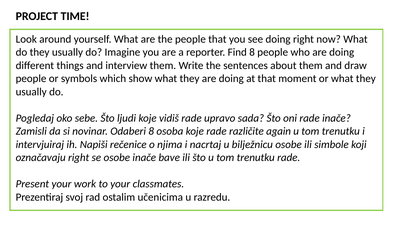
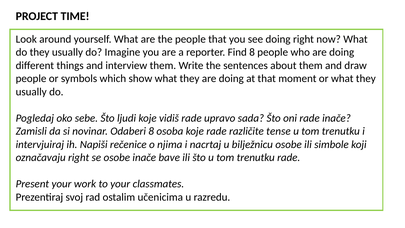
again: again -> tense
